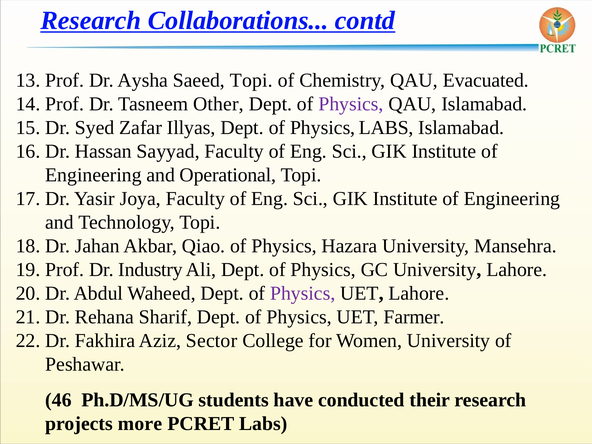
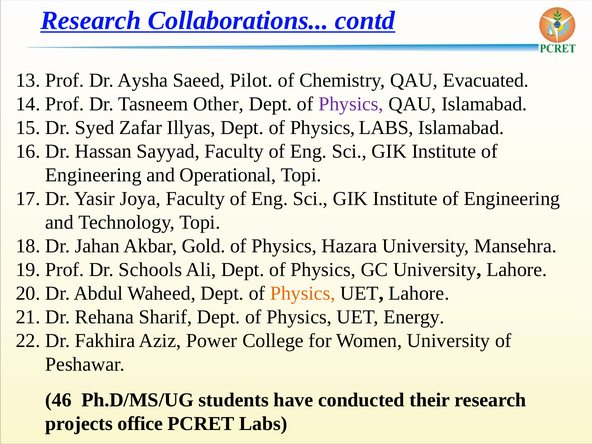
Saeed Topi: Topi -> Pilot
Qiao: Qiao -> Gold
Industry: Industry -> Schools
Physics at (303, 293) colour: purple -> orange
Farmer: Farmer -> Energy
Sector: Sector -> Power
more: more -> office
